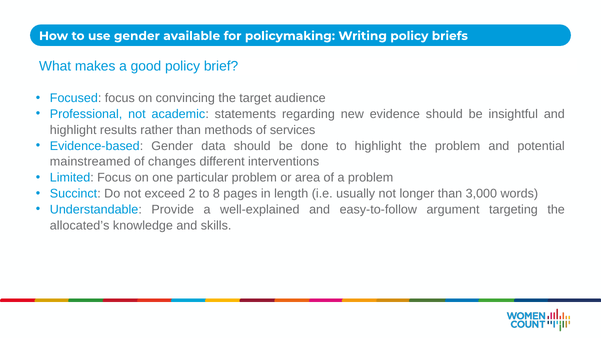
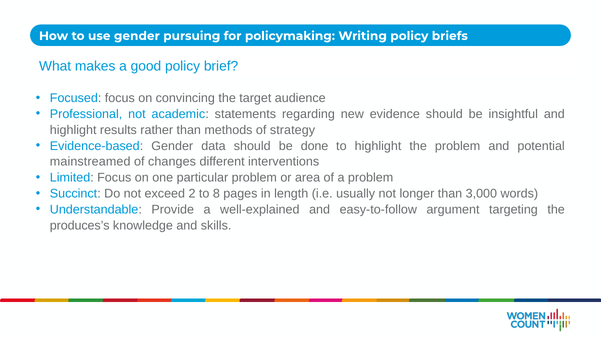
available: available -> pursuing
services: services -> strategy
allocated’s: allocated’s -> produces’s
